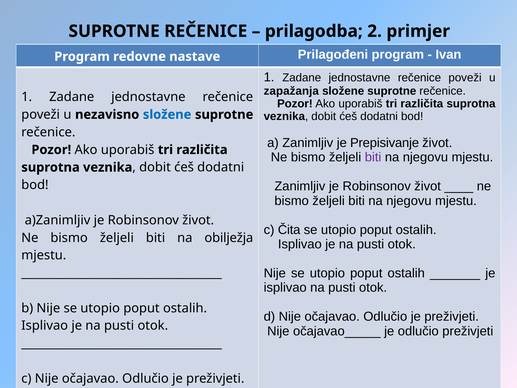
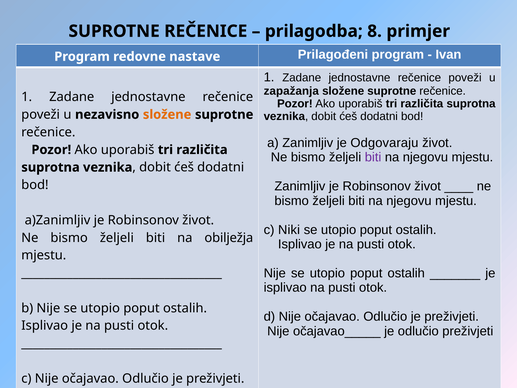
2: 2 -> 8
složene at (167, 114) colour: blue -> orange
Prepisivanje: Prepisivanje -> Odgovaraju
Čita: Čita -> Niki
